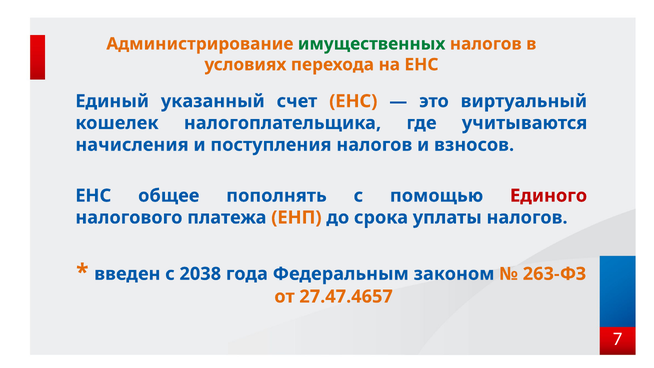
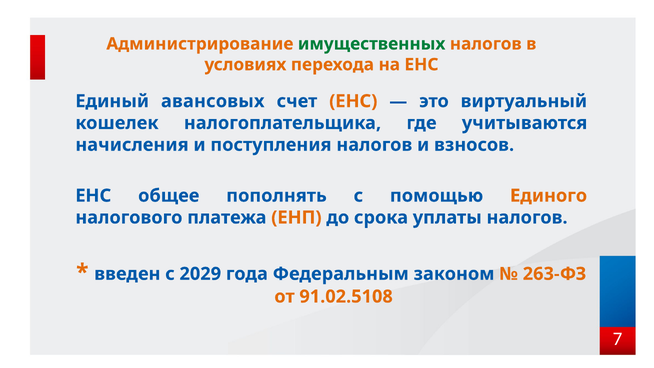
указанный: указанный -> авансовых
Единого colour: red -> orange
2038: 2038 -> 2029
27.47.4657: 27.47.4657 -> 91.02.5108
